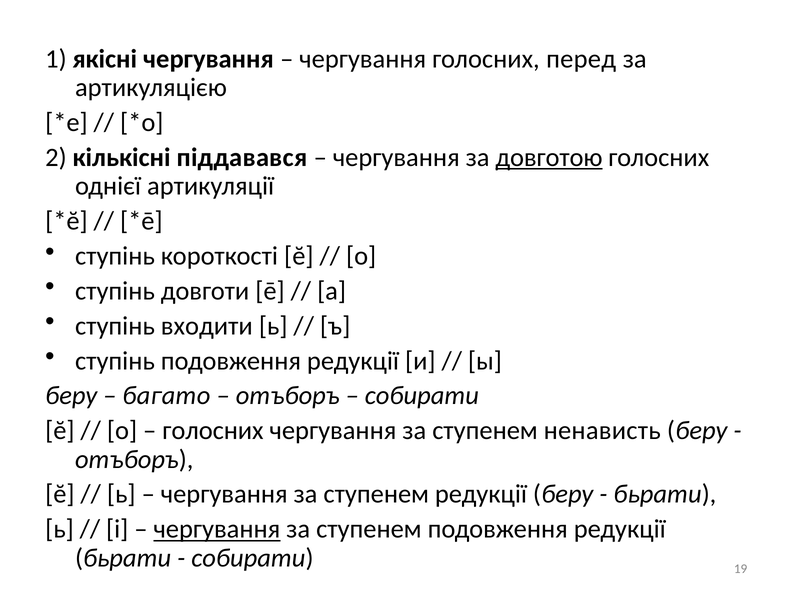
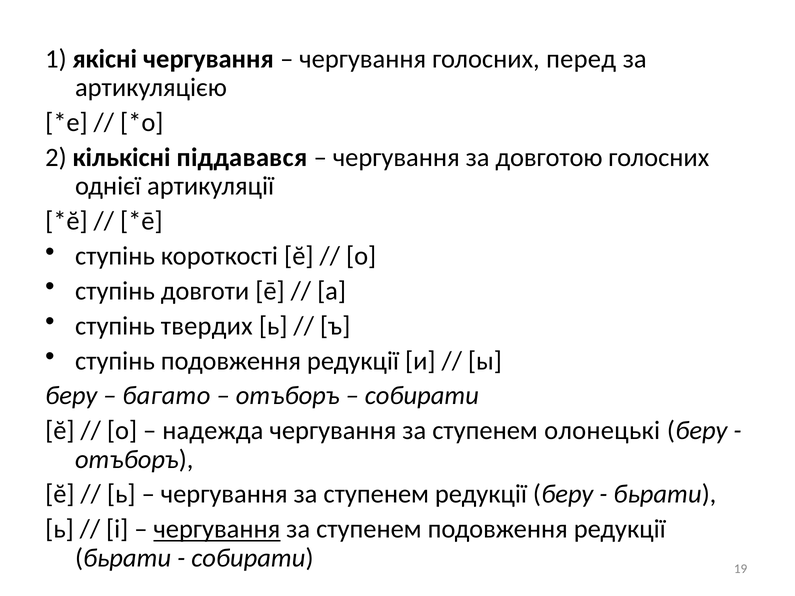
довготою underline: present -> none
входити: входити -> твердих
голосних at (213, 431): голосних -> надежда
ненависть: ненависть -> олонецькі
